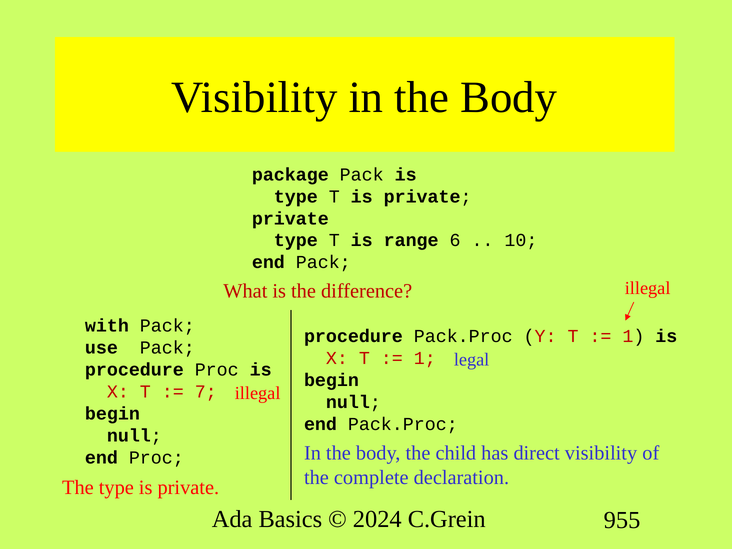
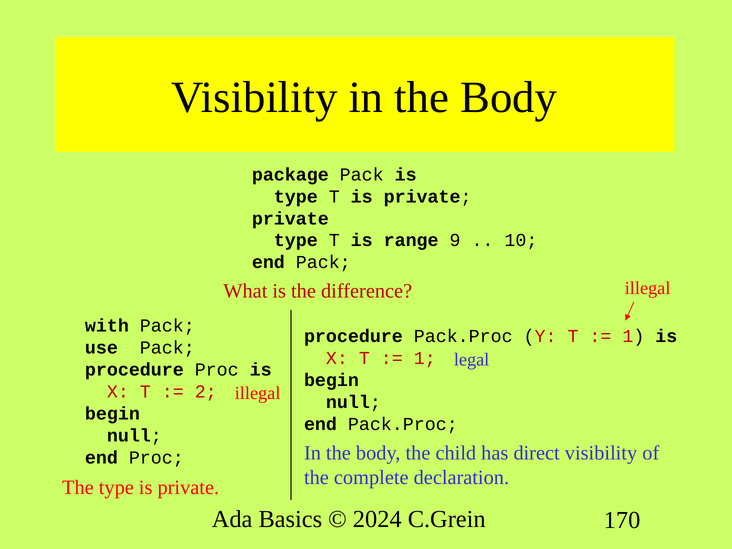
6: 6 -> 9
7: 7 -> 2
955: 955 -> 170
